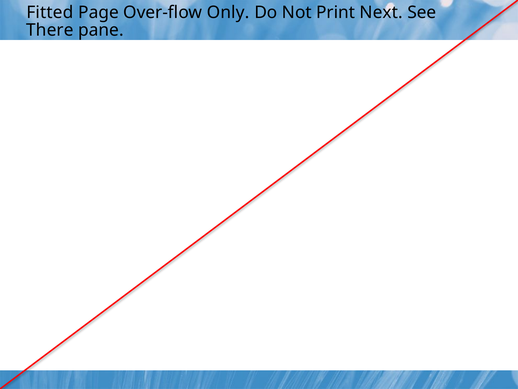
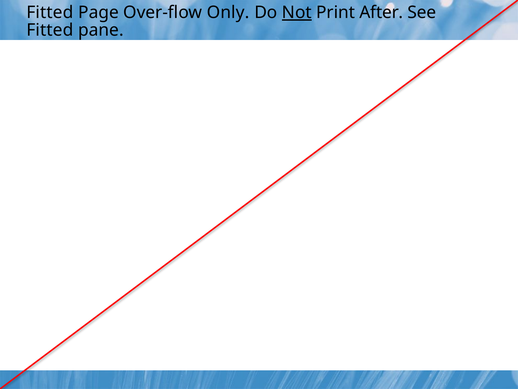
Not underline: none -> present
Next: Next -> After
There at (50, 30): There -> Fitted
